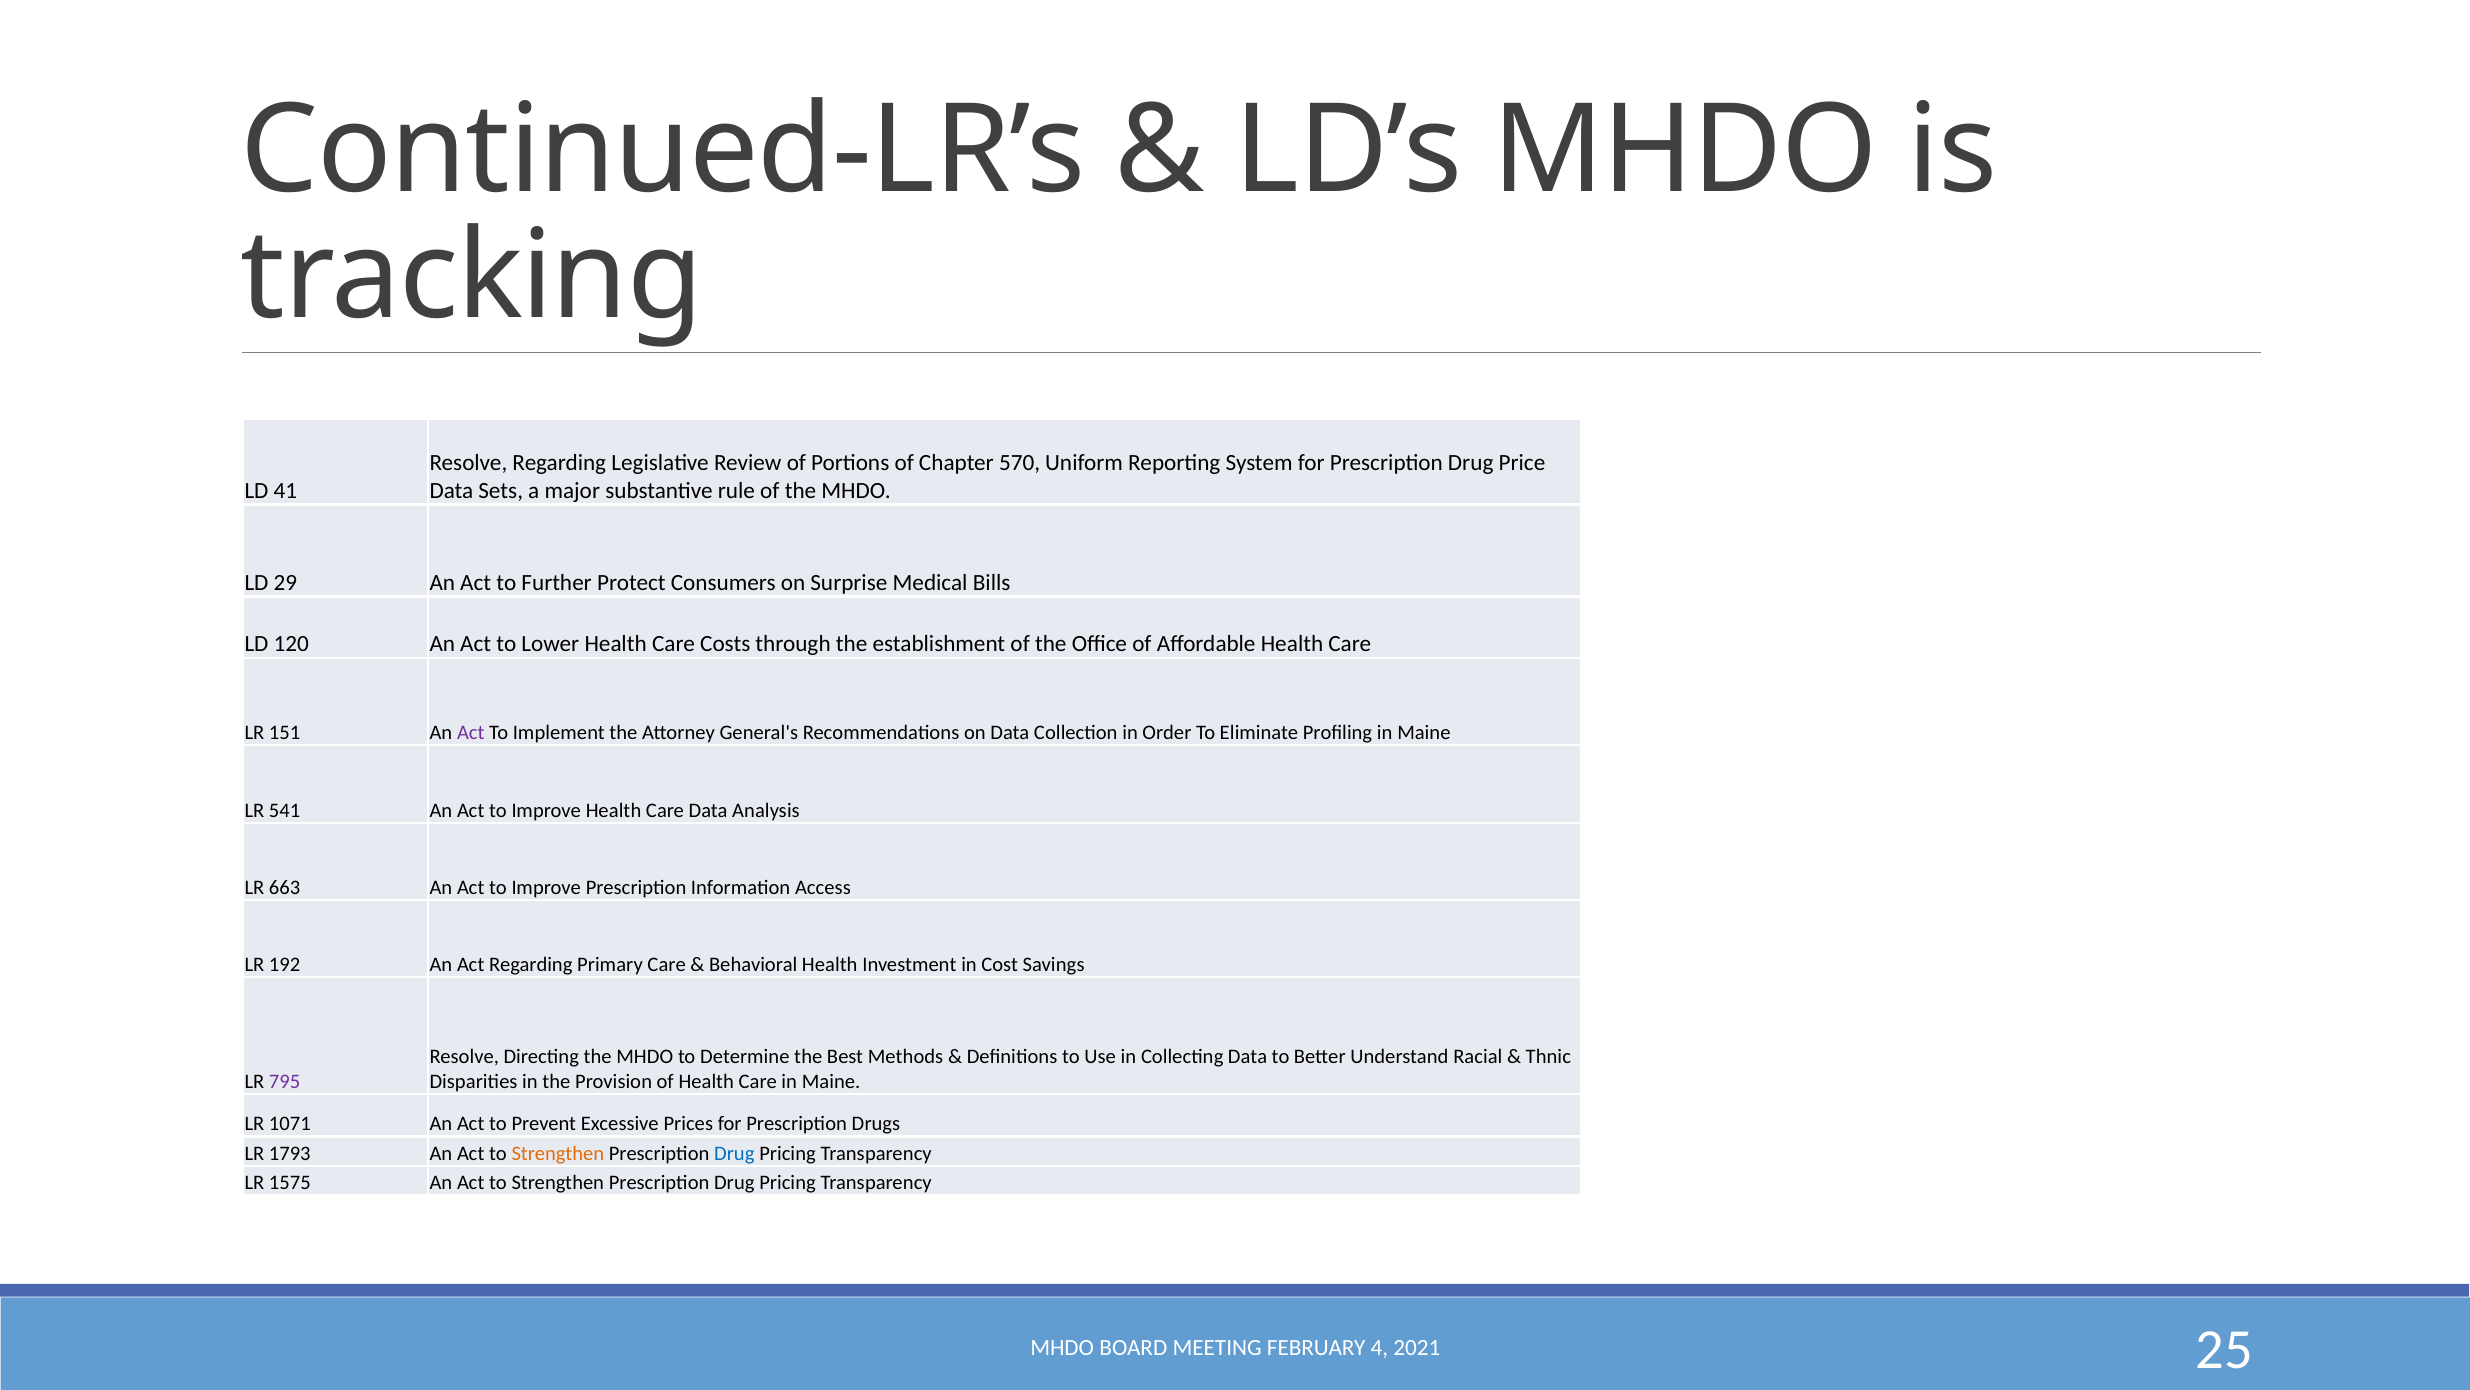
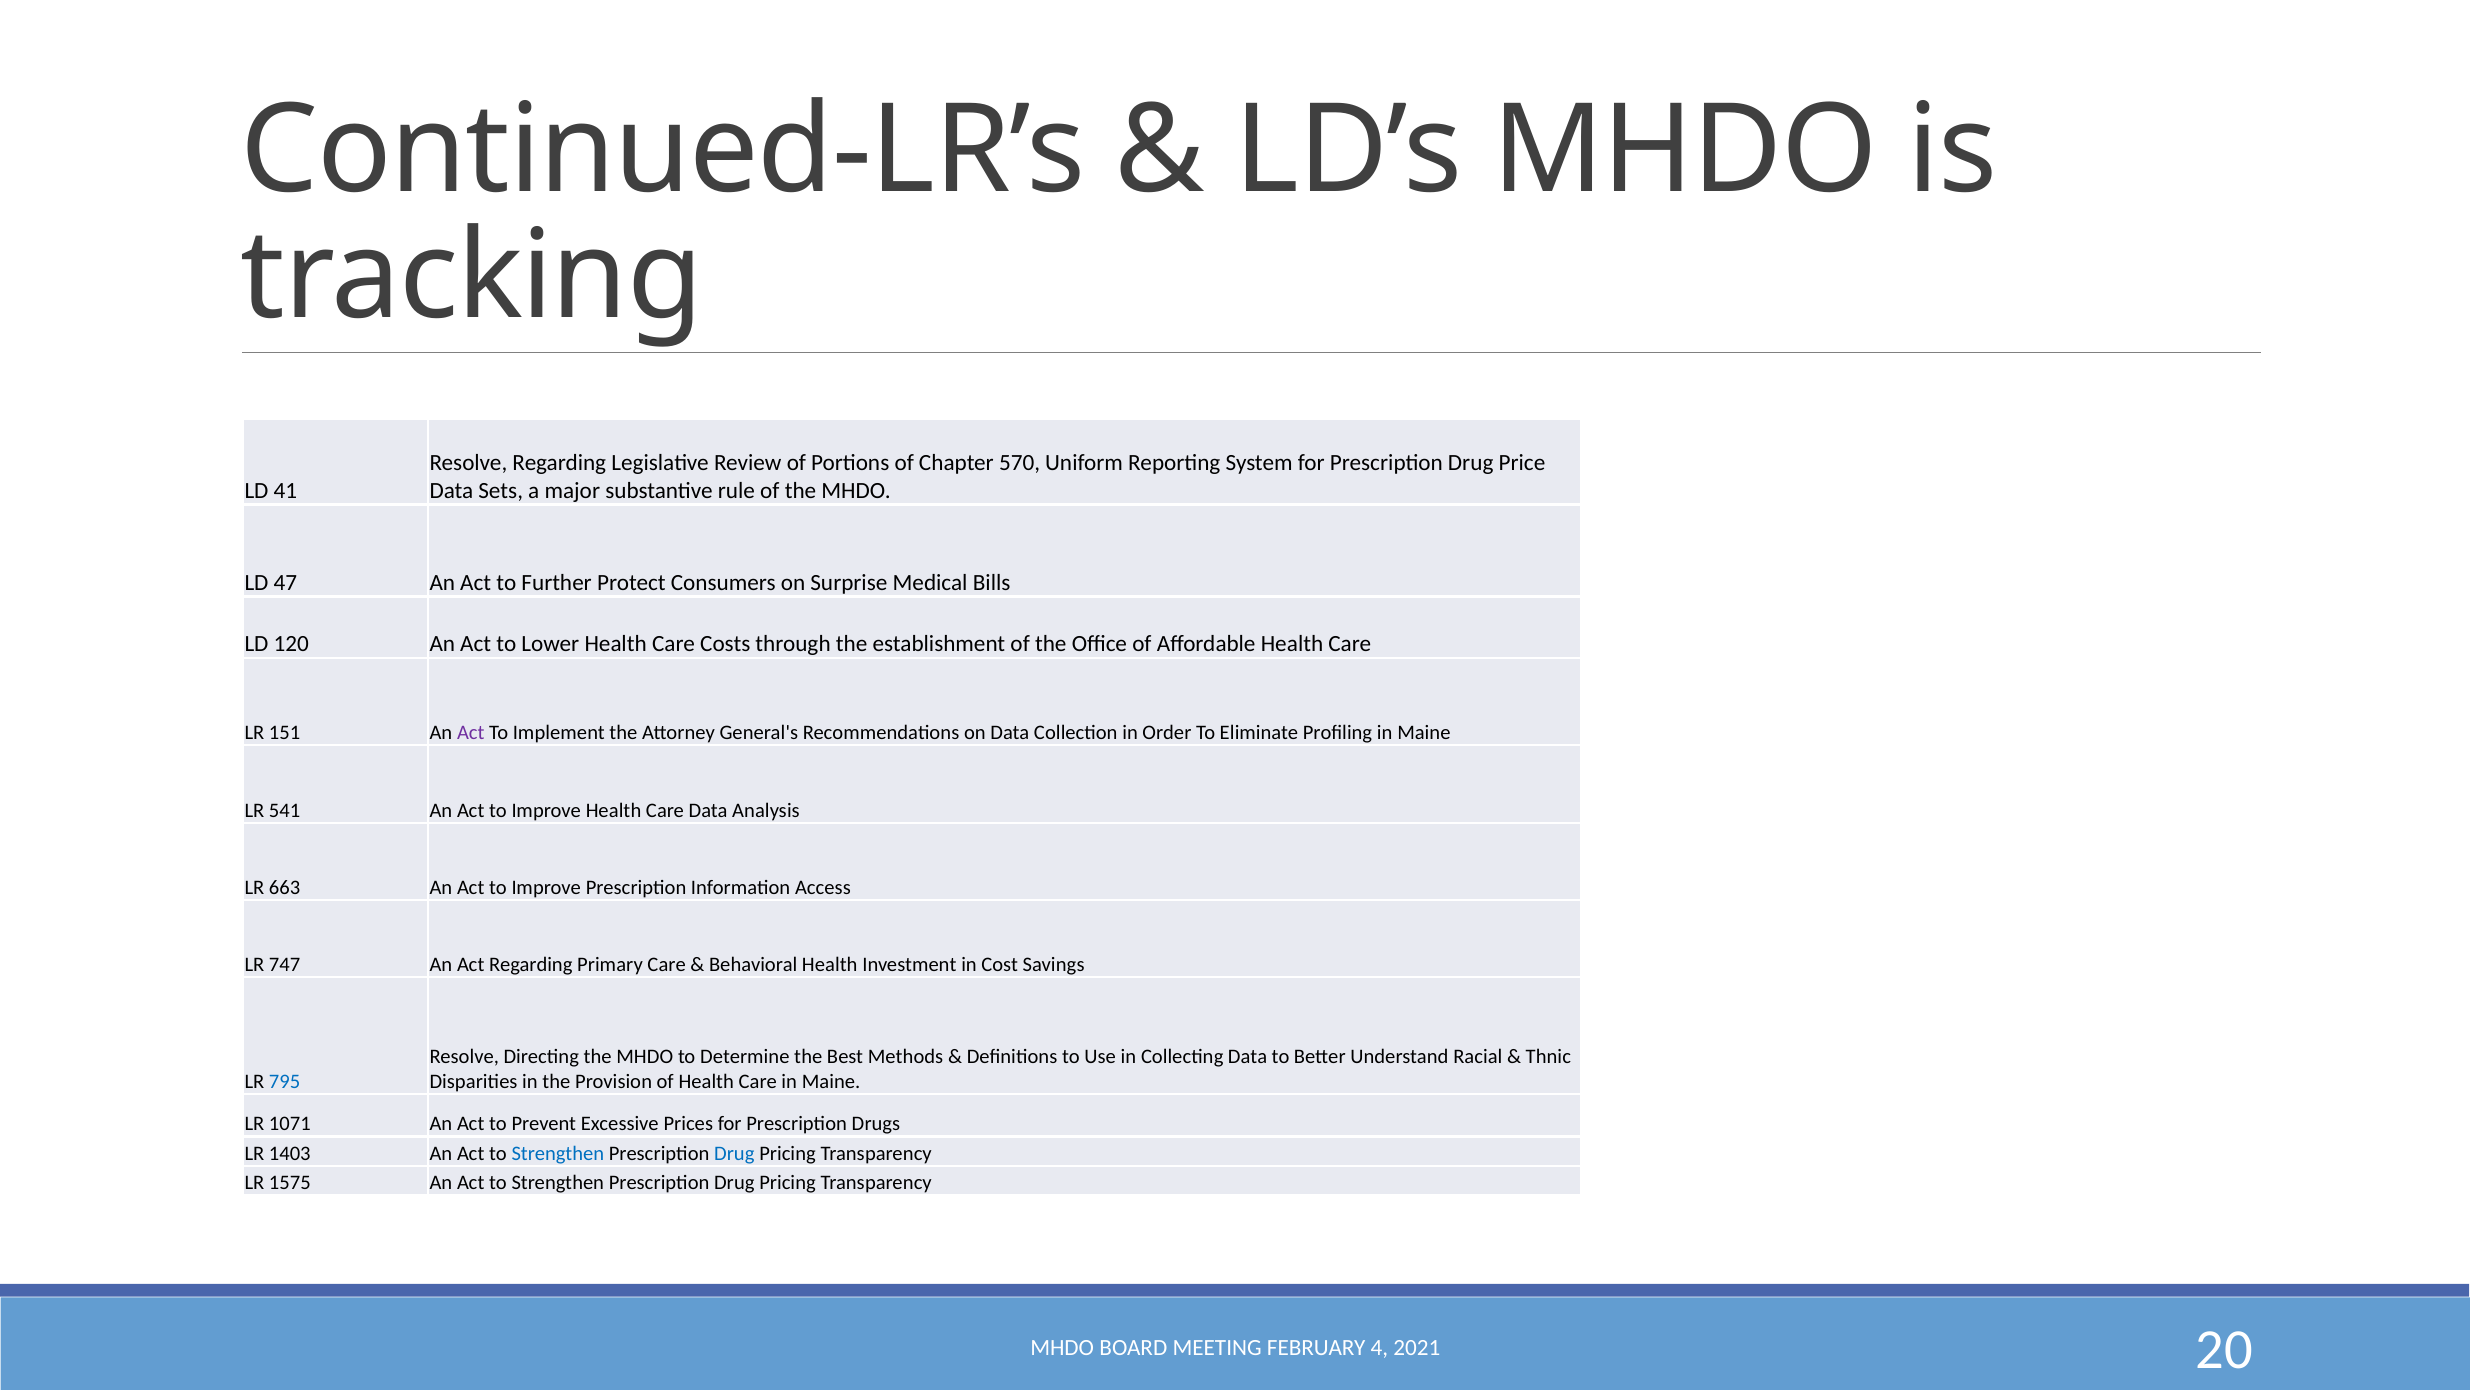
29: 29 -> 47
192: 192 -> 747
795 colour: purple -> blue
1793: 1793 -> 1403
Strengthen at (558, 1153) colour: orange -> blue
25: 25 -> 20
